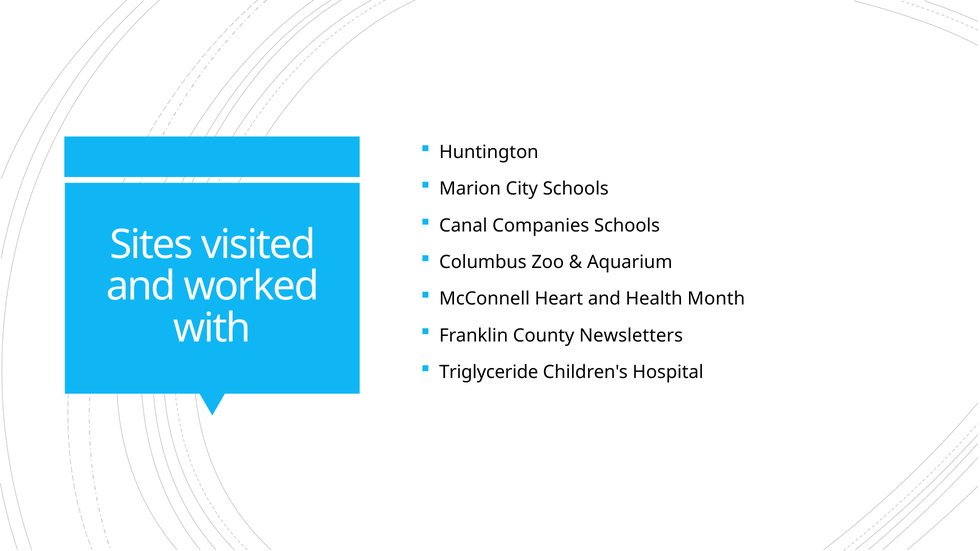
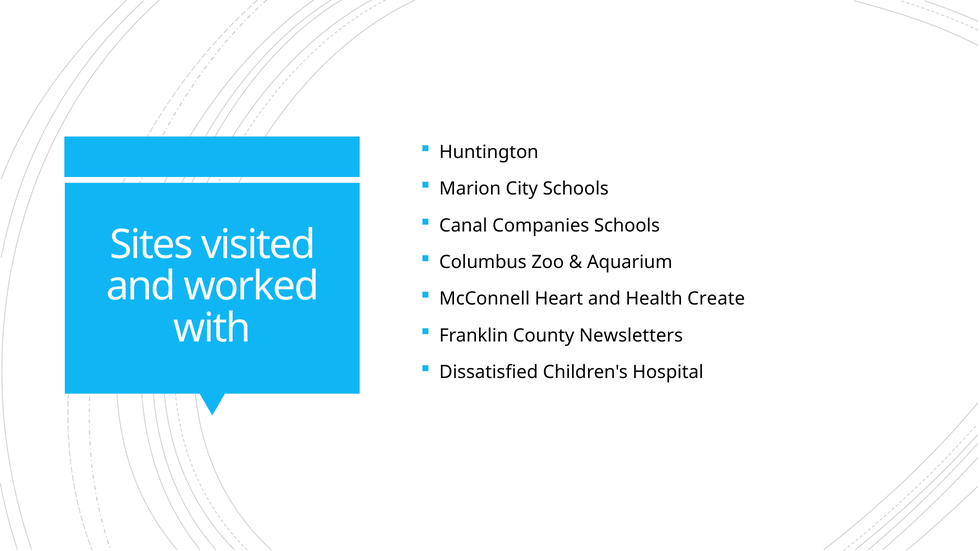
Month: Month -> Create
Triglyceride: Triglyceride -> Dissatisfied
